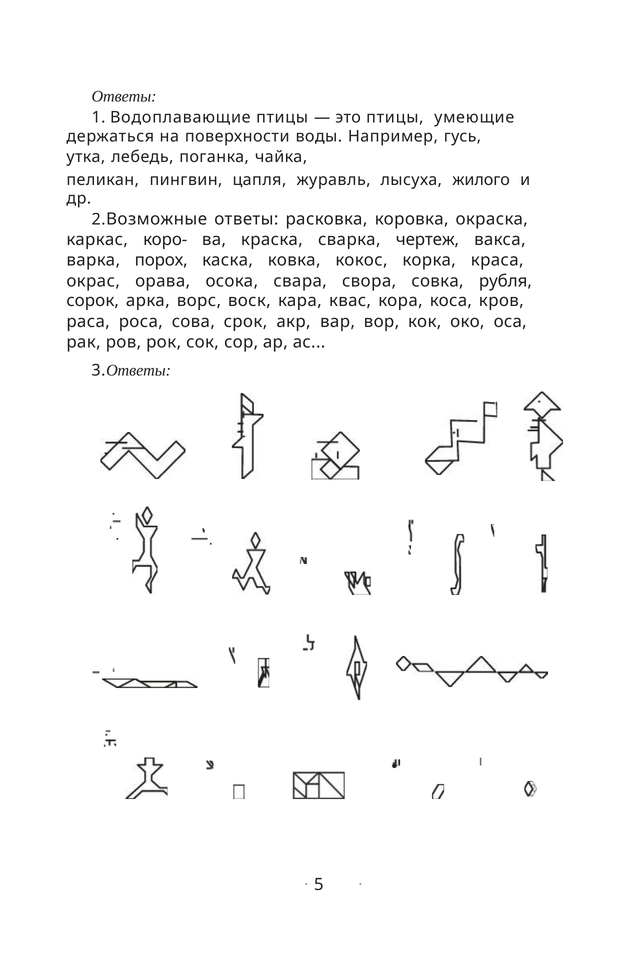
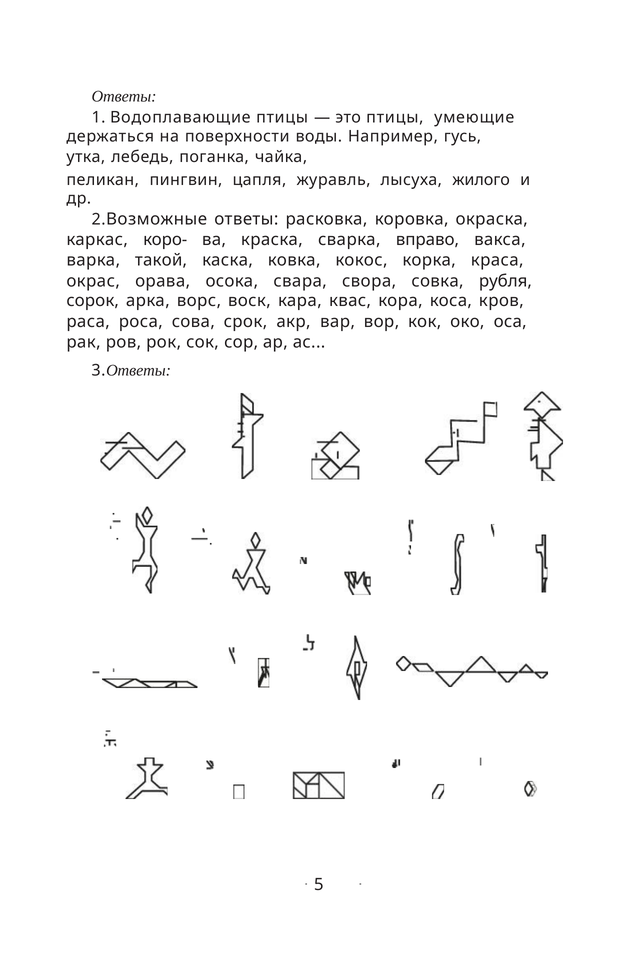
чертеж: чертеж -> вправо
порох: порох -> такой
